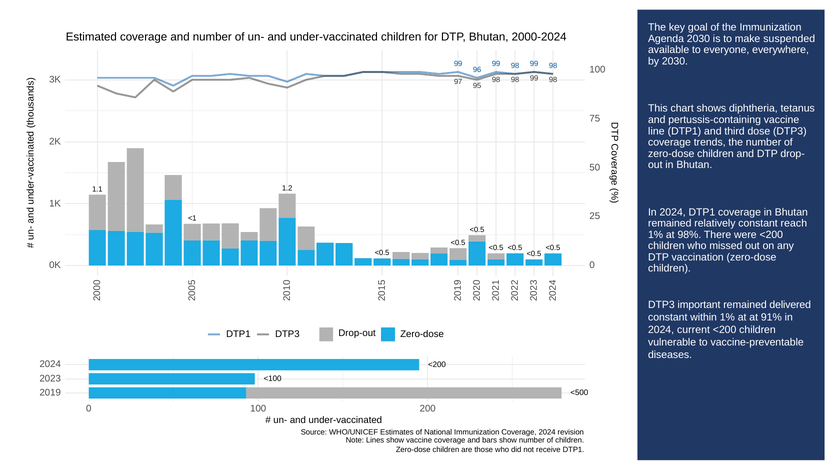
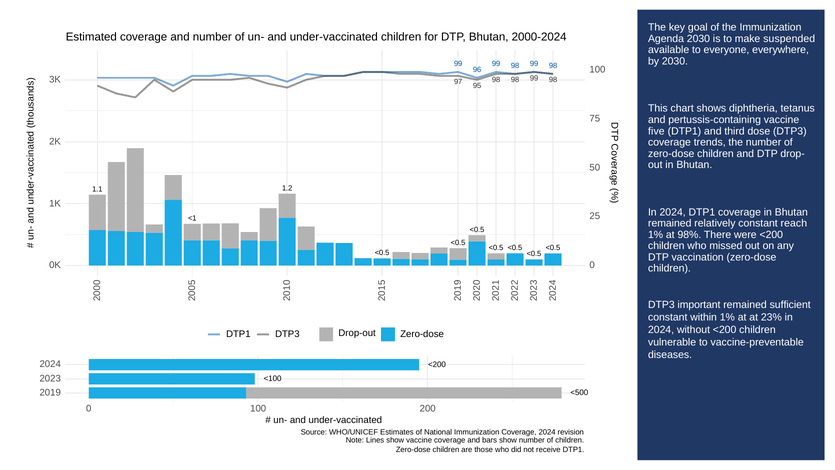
line: line -> five
delivered: delivered -> sufficient
91%: 91% -> 23%
current: current -> without
